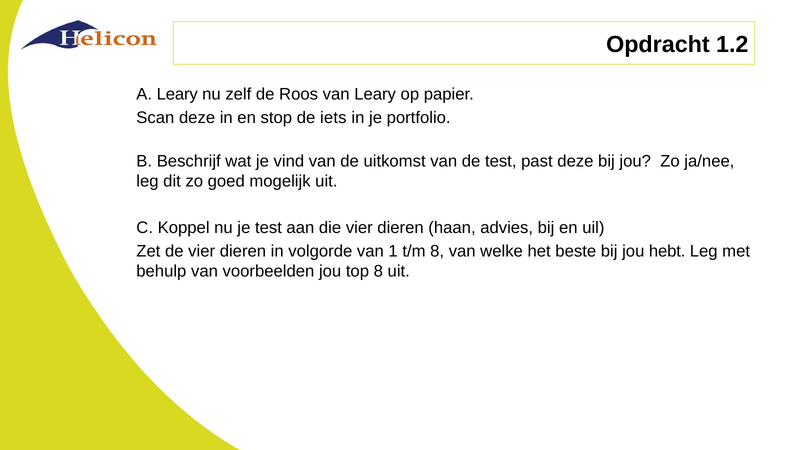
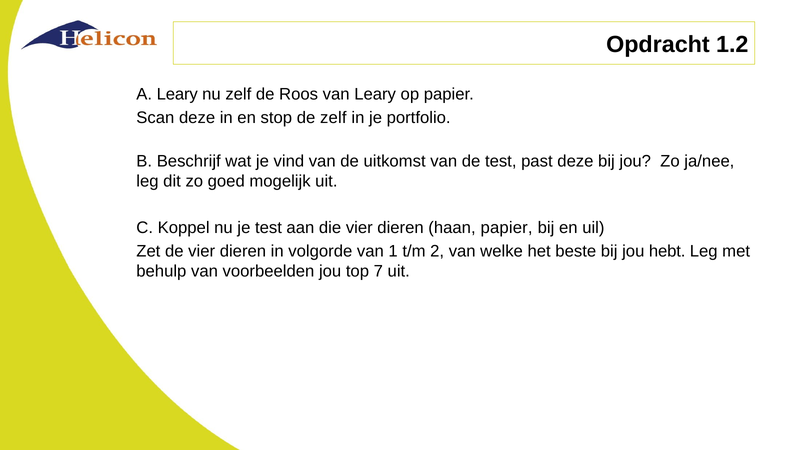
de iets: iets -> zelf
haan advies: advies -> papier
t/m 8: 8 -> 2
top 8: 8 -> 7
